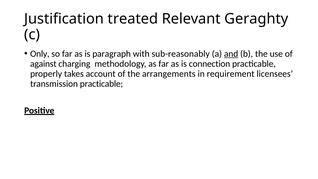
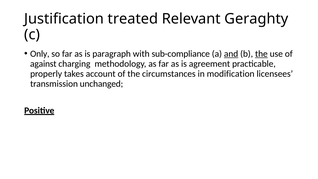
sub-reasonably: sub-reasonably -> sub-compliance
the at (261, 54) underline: none -> present
connection: connection -> agreement
arrangements: arrangements -> circumstances
requirement: requirement -> modification
transmission practicable: practicable -> unchanged
